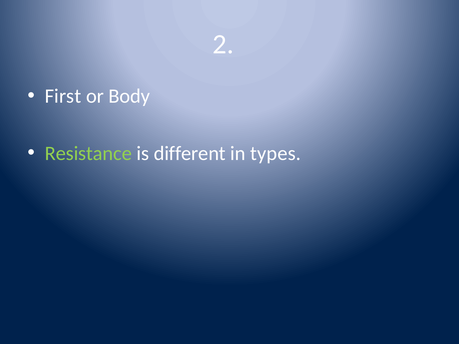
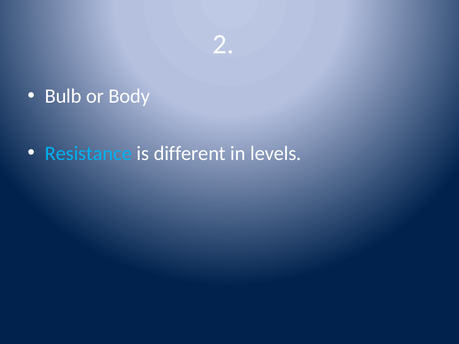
First: First -> Bulb
Resistance colour: light green -> light blue
types: types -> levels
